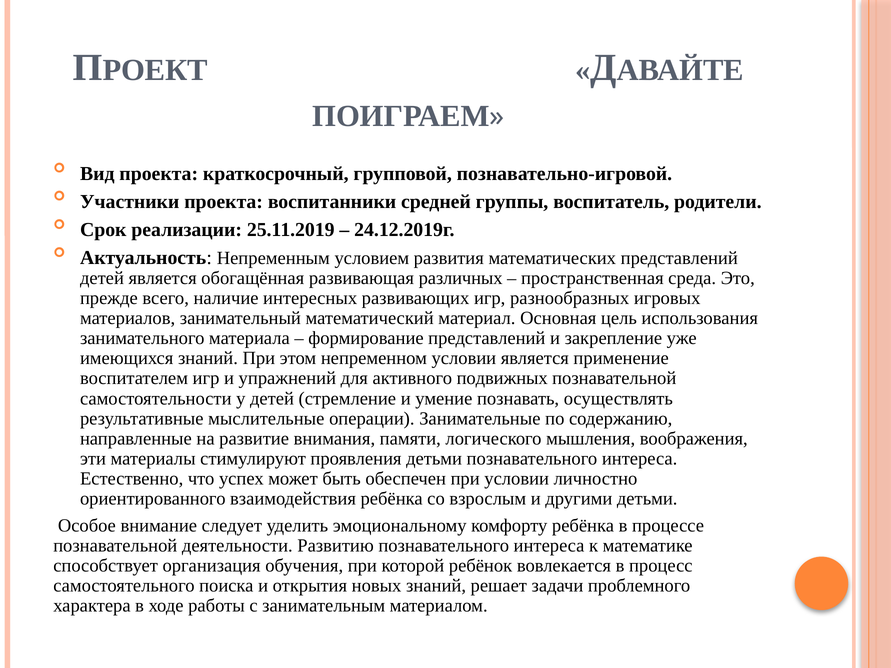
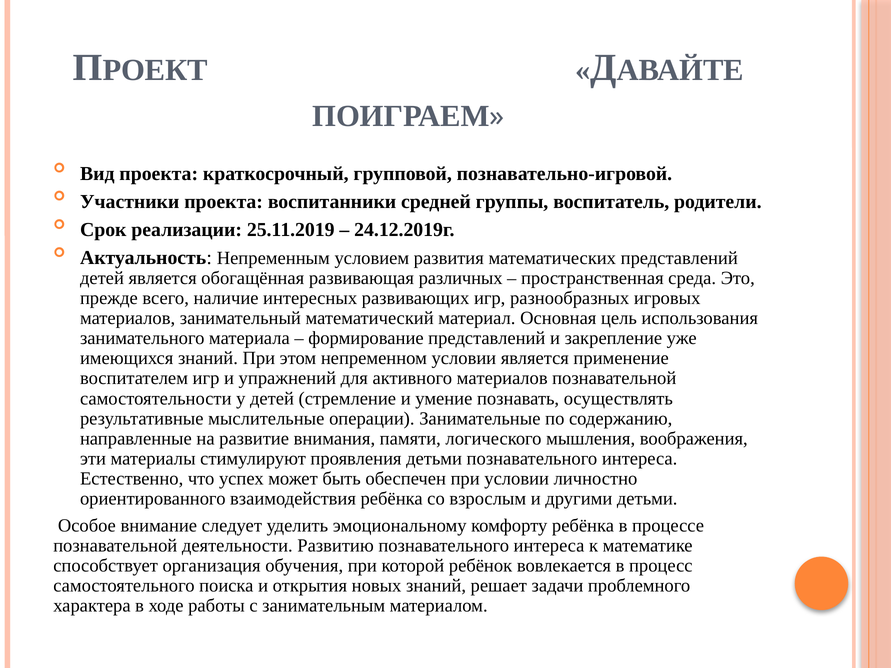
активного подвижных: подвижных -> материалов
